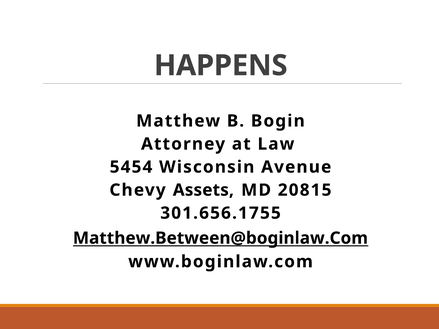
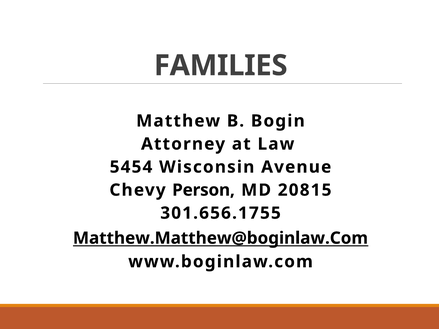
HAPPENS: HAPPENS -> FAMILIES
Assets: Assets -> Person
Matthew.Between@boginlaw.Com: Matthew.Between@boginlaw.Com -> Matthew.Matthew@boginlaw.Com
